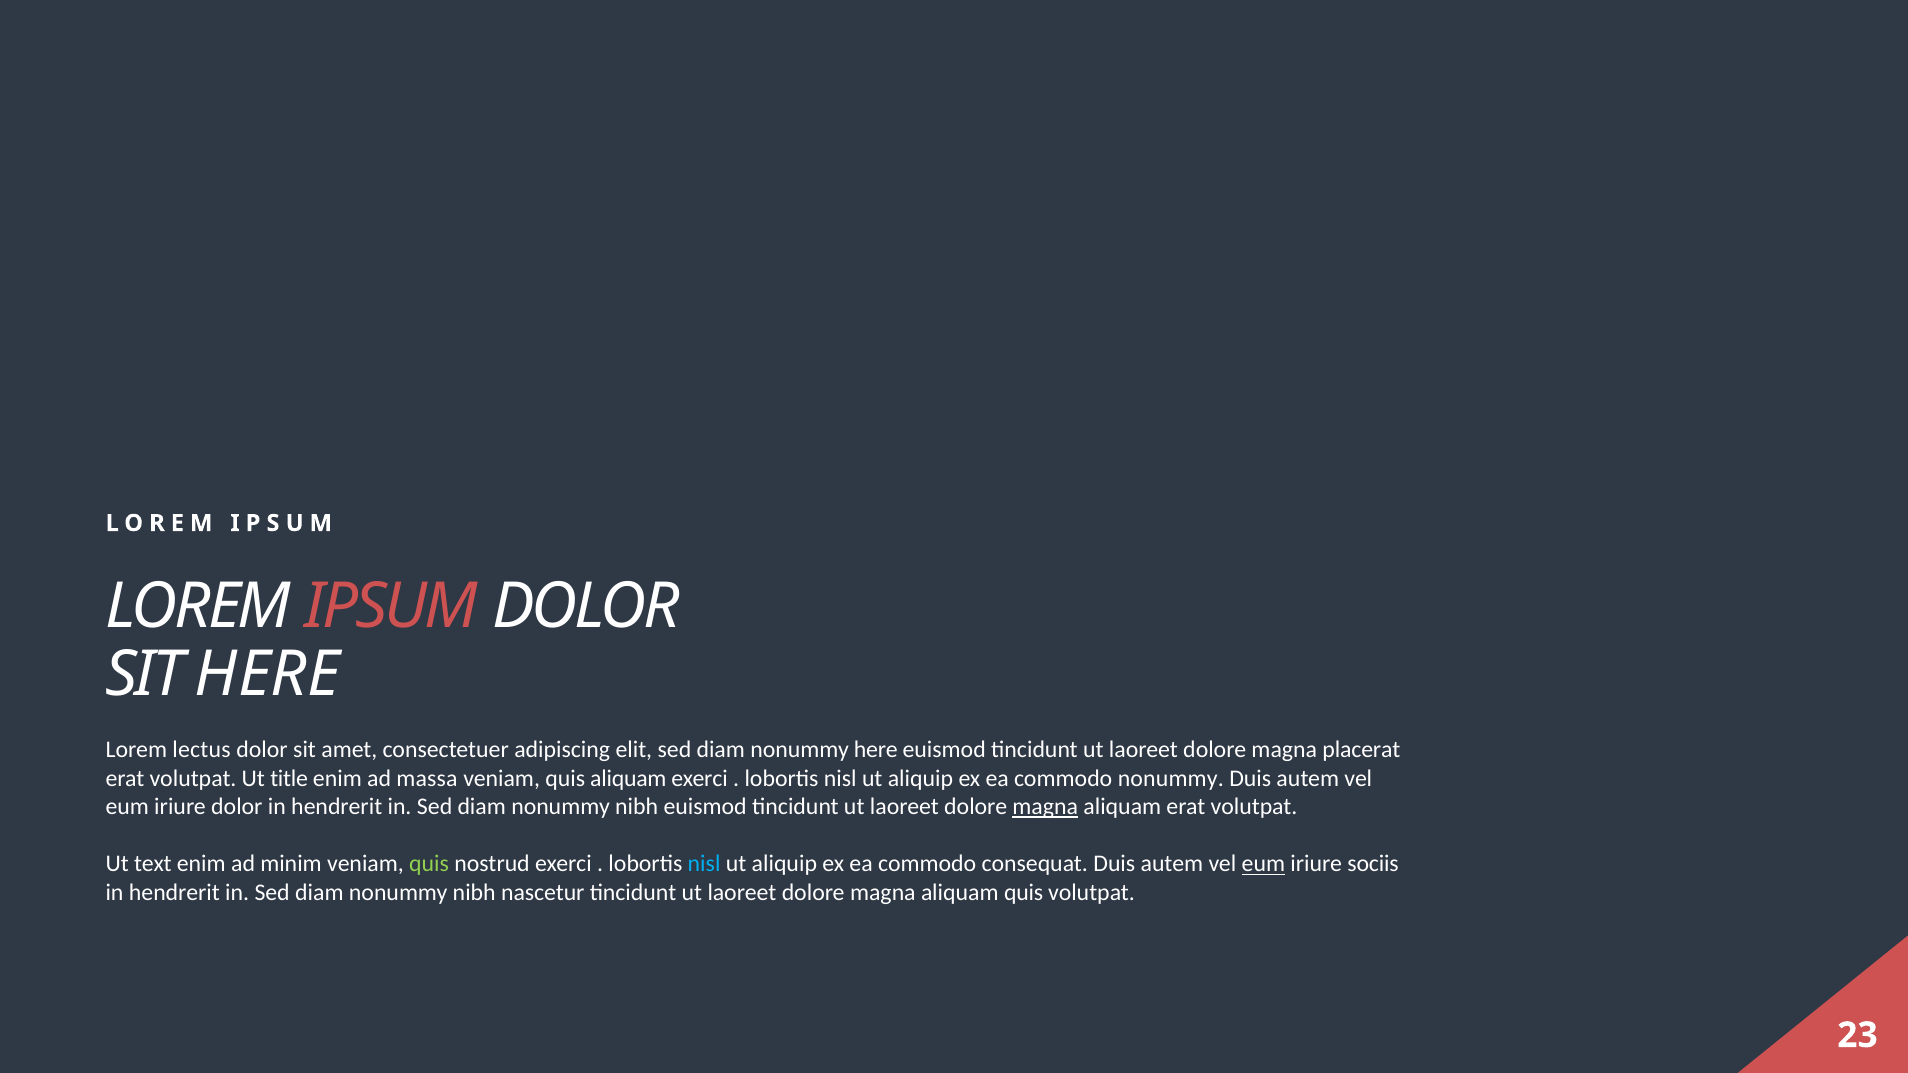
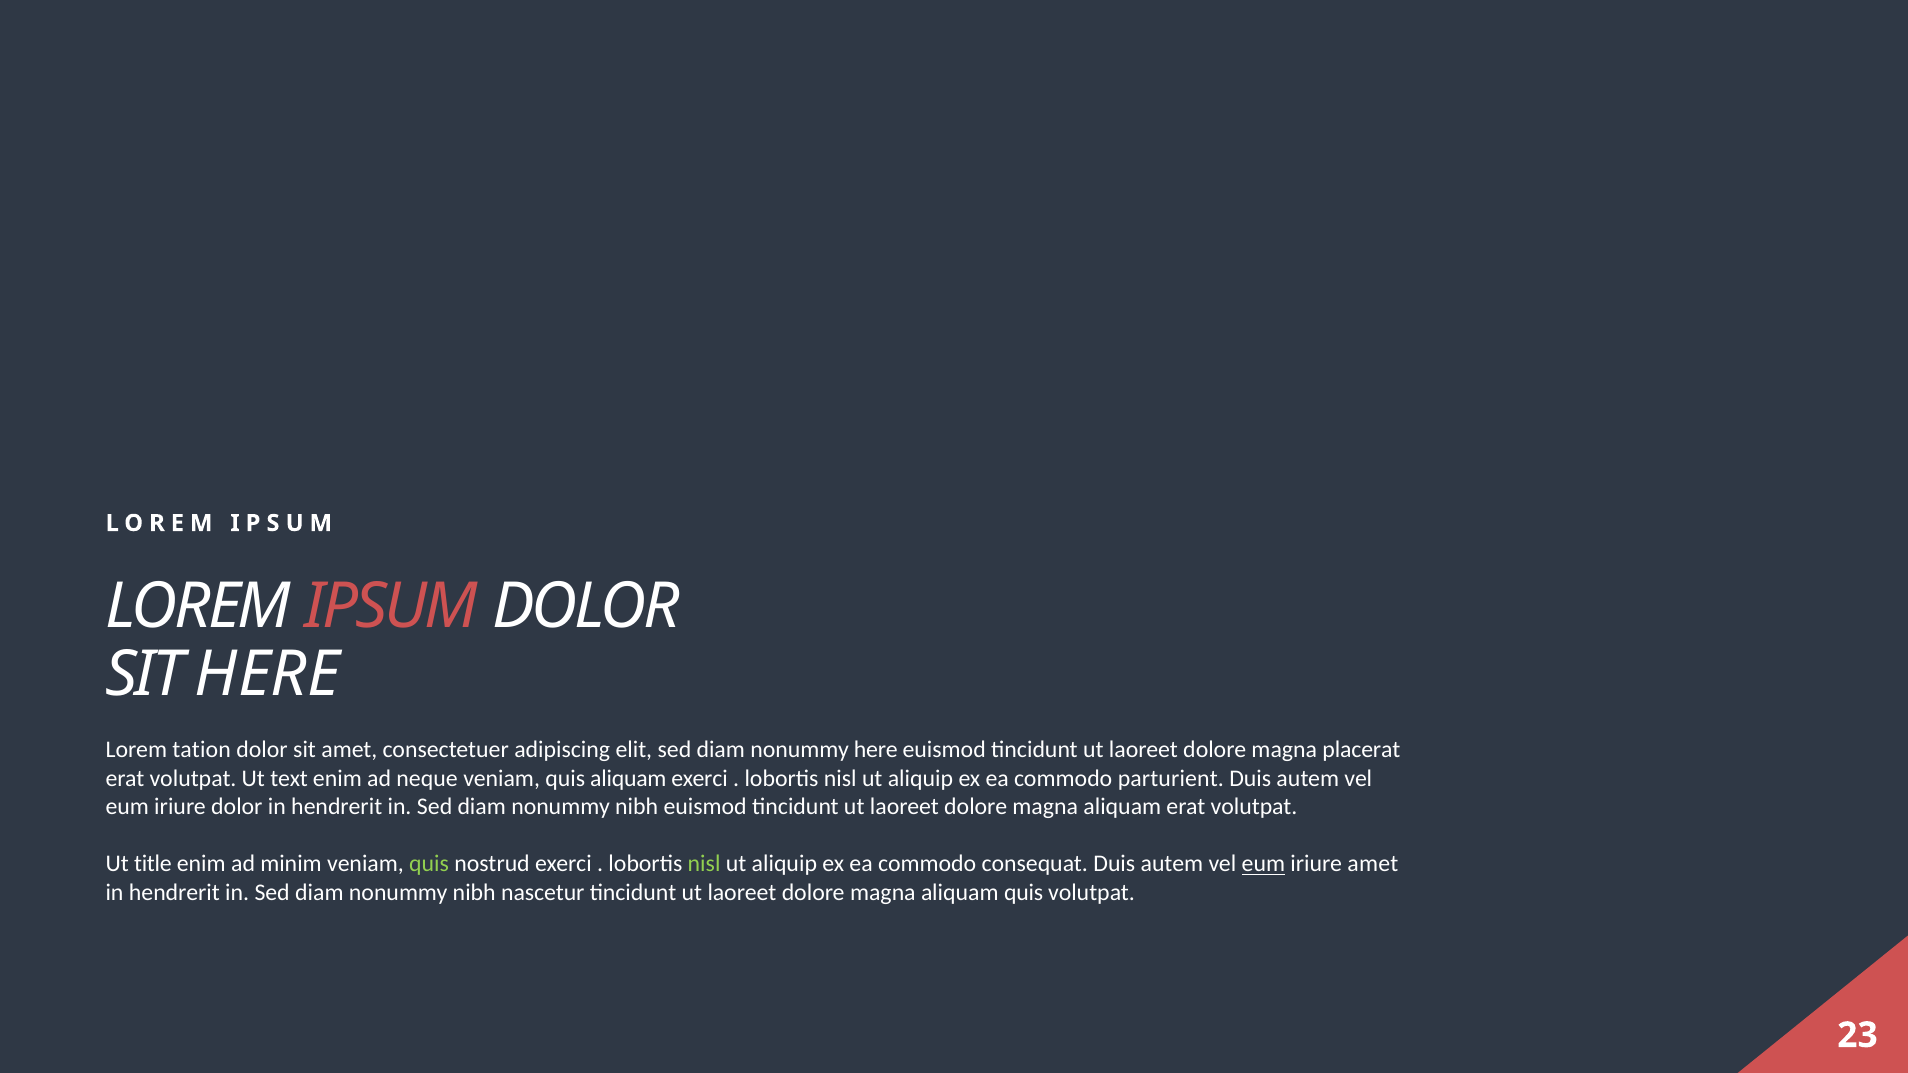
lectus: lectus -> tation
title: title -> text
massa: massa -> neque
commodo nonummy: nonummy -> parturient
magna at (1045, 807) underline: present -> none
text: text -> title
nisl at (704, 864) colour: light blue -> light green
iriure sociis: sociis -> amet
